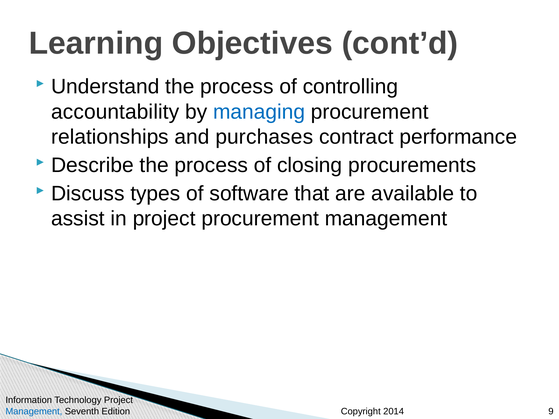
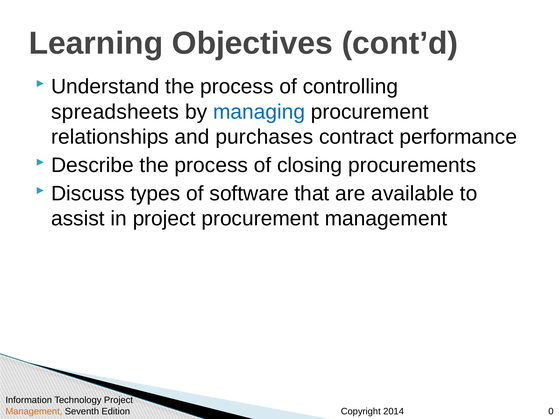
accountability: accountability -> spreadsheets
Management at (34, 412) colour: blue -> orange
9: 9 -> 0
